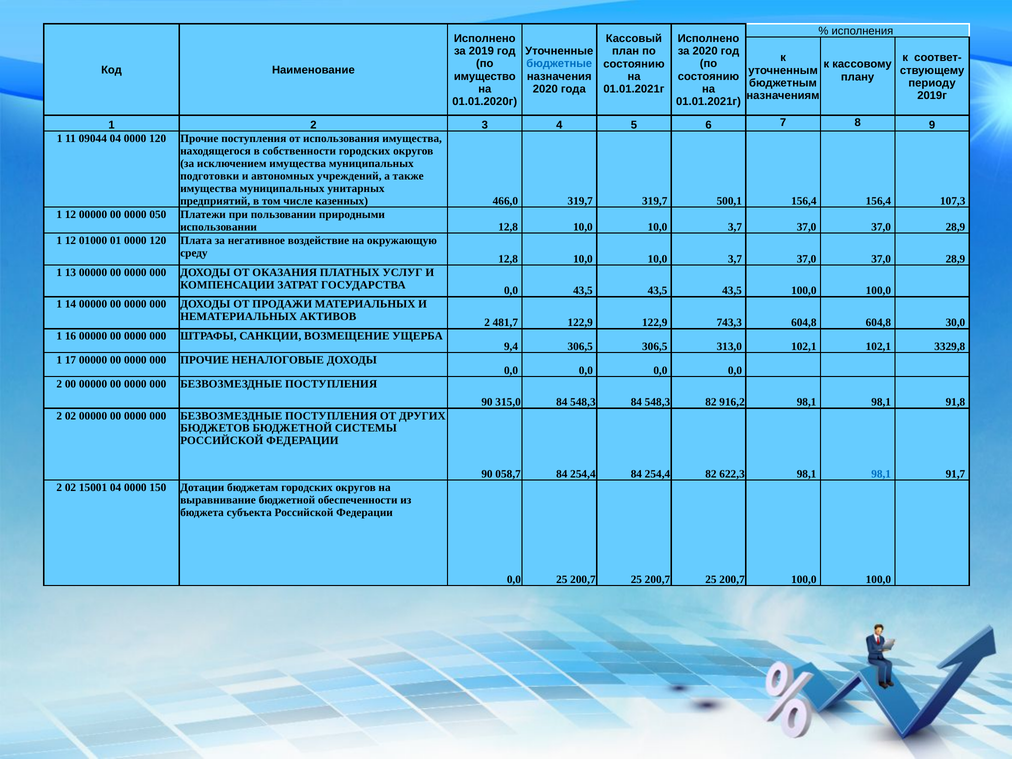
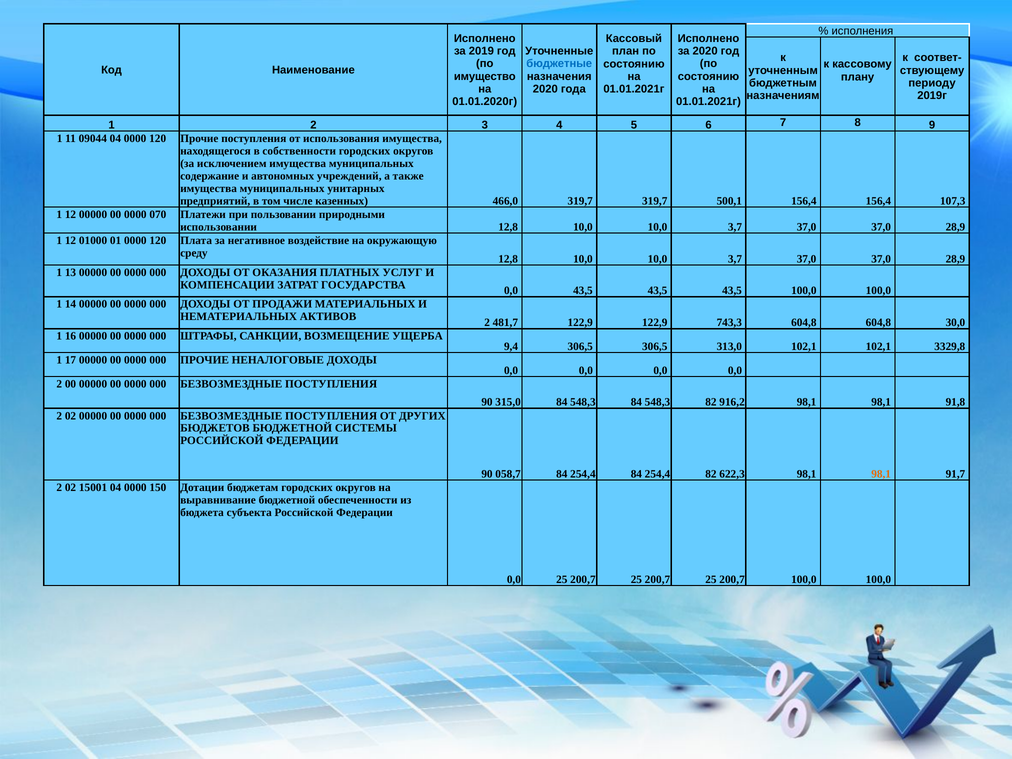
подготовки: подготовки -> содержание
050: 050 -> 070
98,1 at (881, 474) colour: blue -> orange
